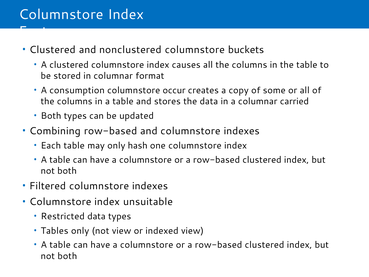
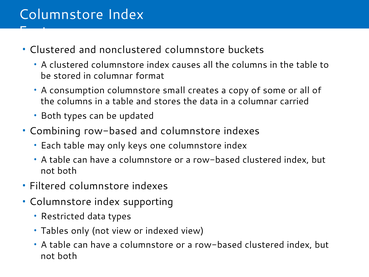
occur: occur -> small
hash: hash -> keys
unsuitable: unsuitable -> supporting
